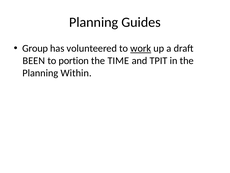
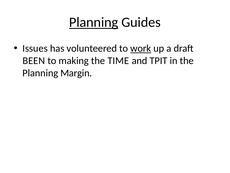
Planning at (94, 22) underline: none -> present
Group: Group -> Issues
portion: portion -> making
Within: Within -> Margin
